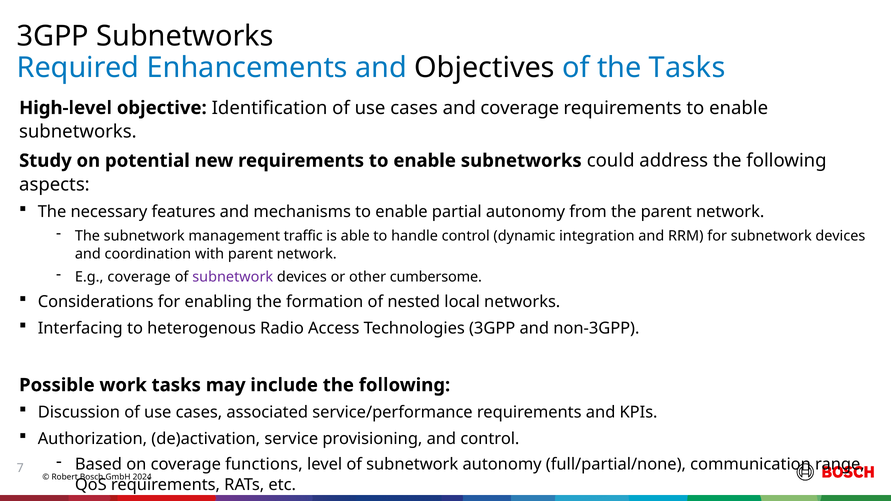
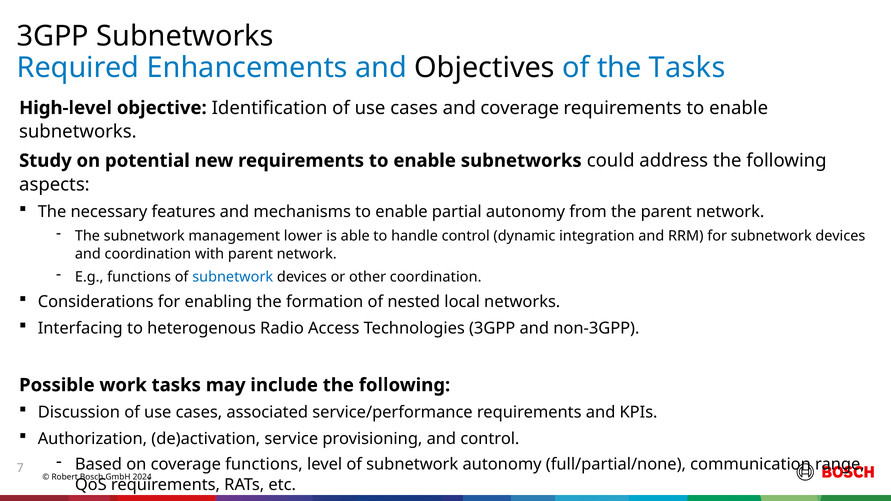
traffic: traffic -> lower
E.g coverage: coverage -> functions
subnetwork at (233, 277) colour: purple -> blue
other cumbersome: cumbersome -> coordination
